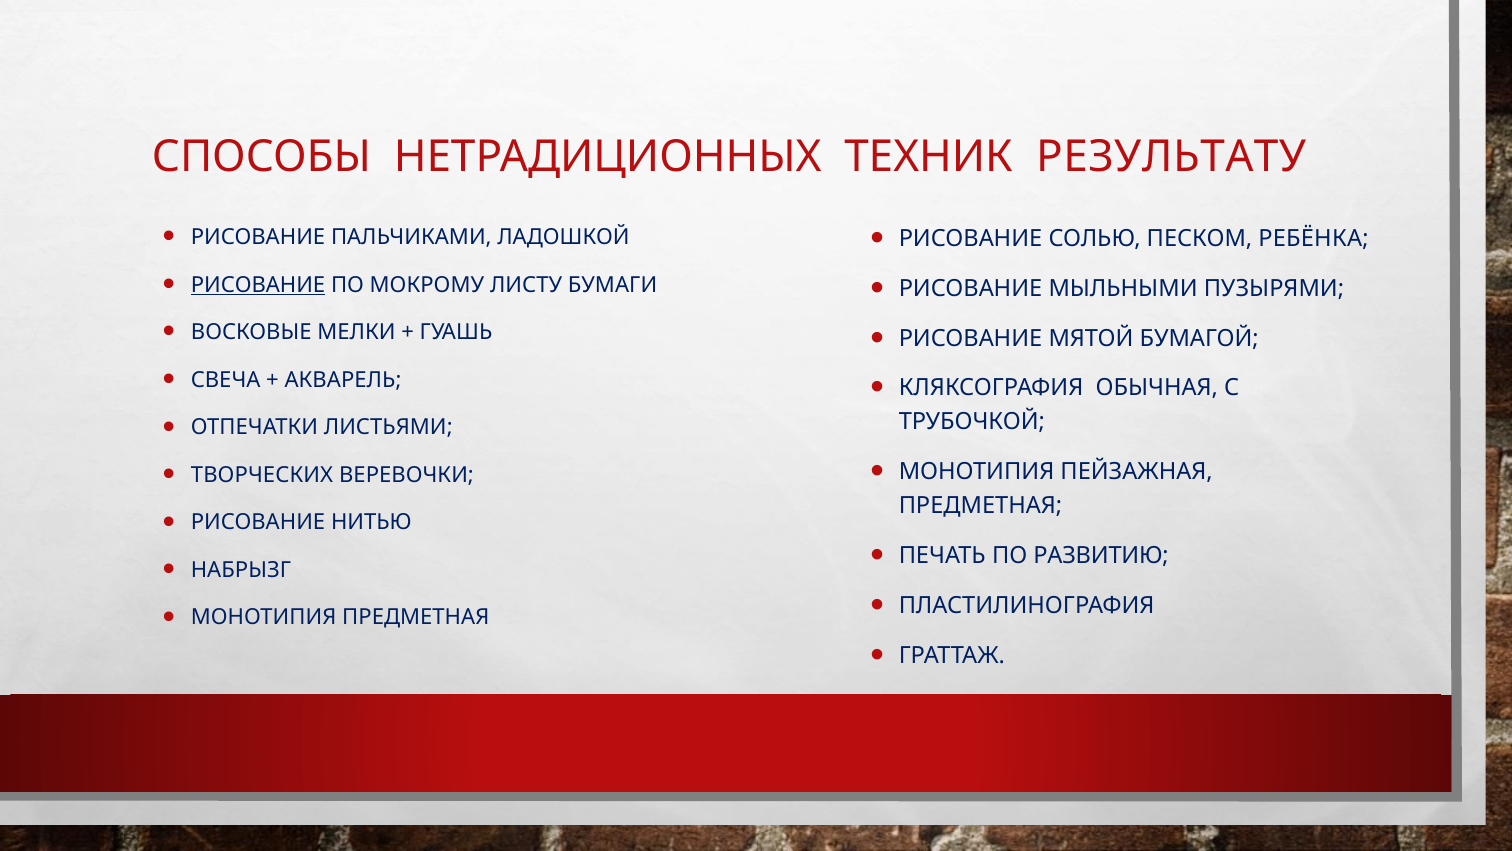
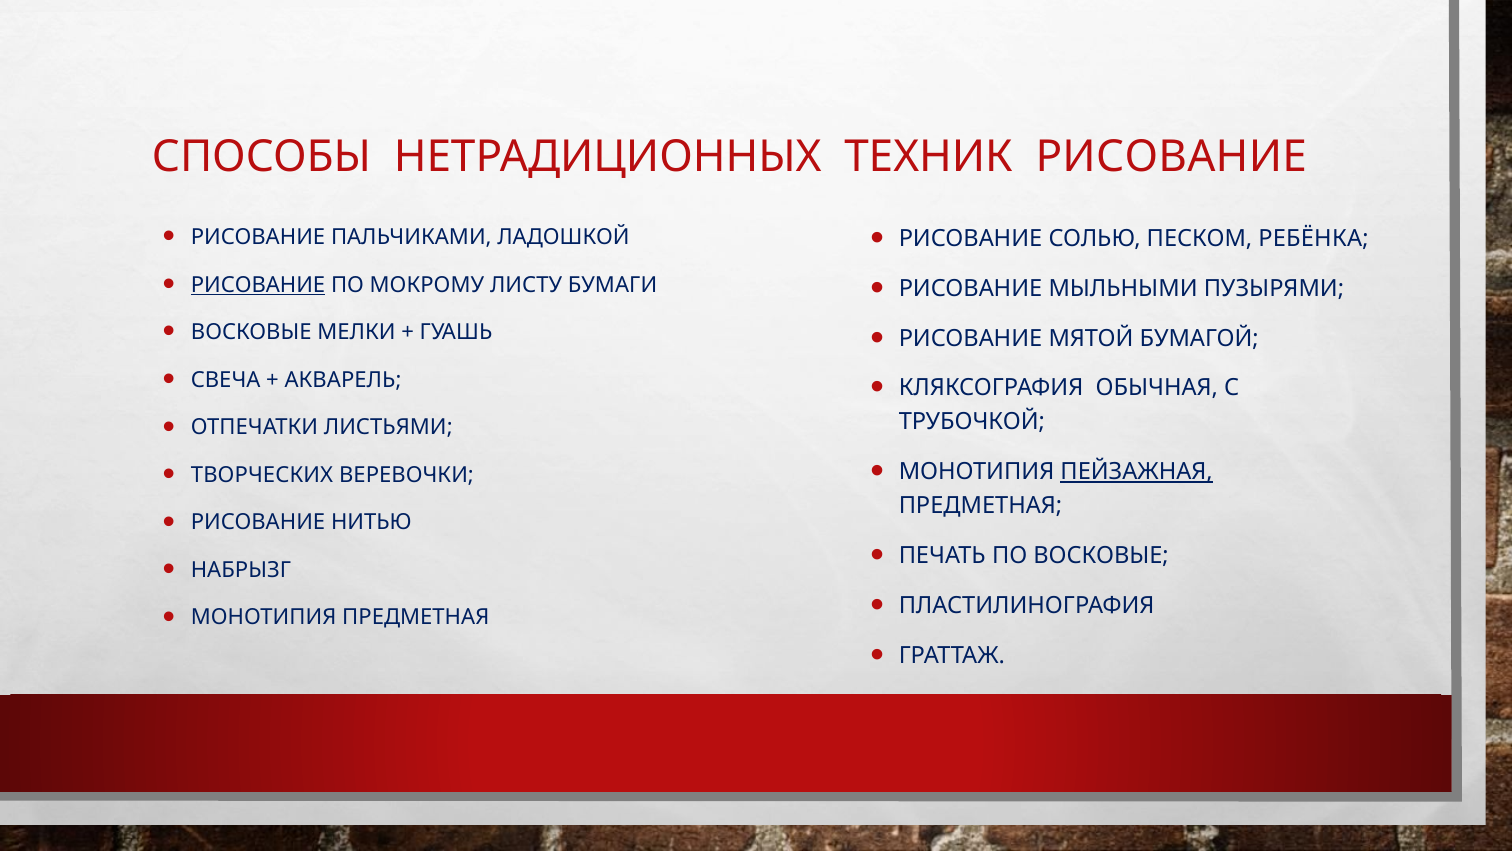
ТЕХНИК РЕЗУЛЬТАТУ: РЕЗУЛЬТАТУ -> РИСОВАНИЕ
ПЕЙЗАЖНАЯ underline: none -> present
ПО РАЗВИТИЮ: РАЗВИТИЮ -> ВОСКОВЫЕ
